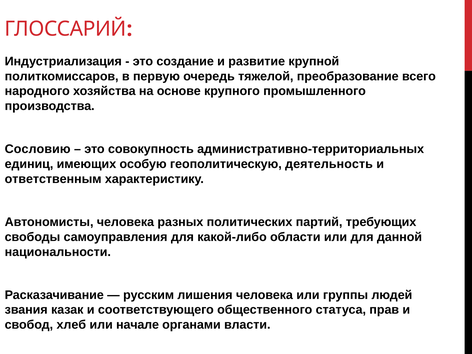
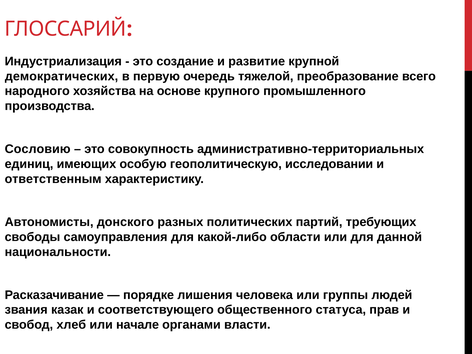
политкомиссаров: политкомиссаров -> демократических
деятельность: деятельность -> исследовании
Автономисты человека: человека -> донского
русским: русским -> порядке
